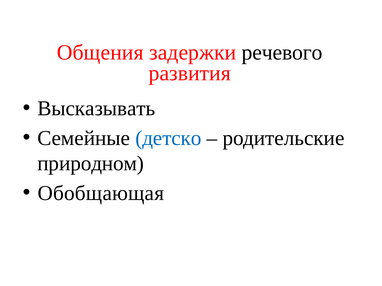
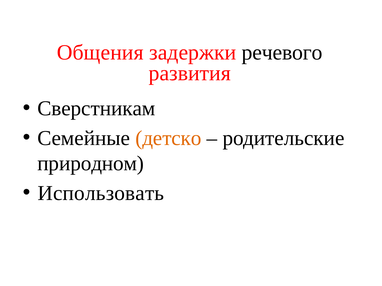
Высказывать: Высказывать -> Сверстникам
детско colour: blue -> orange
Обобщающая: Обобщающая -> Использовать
